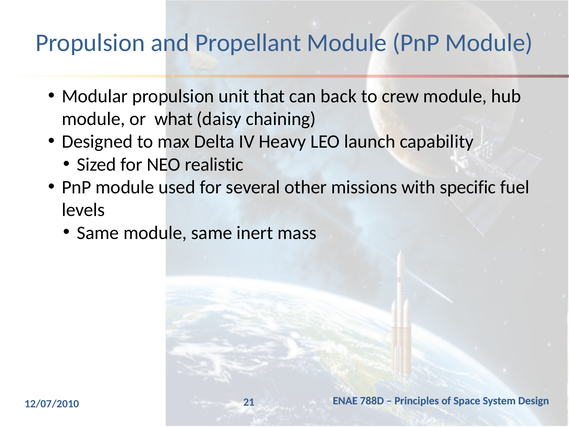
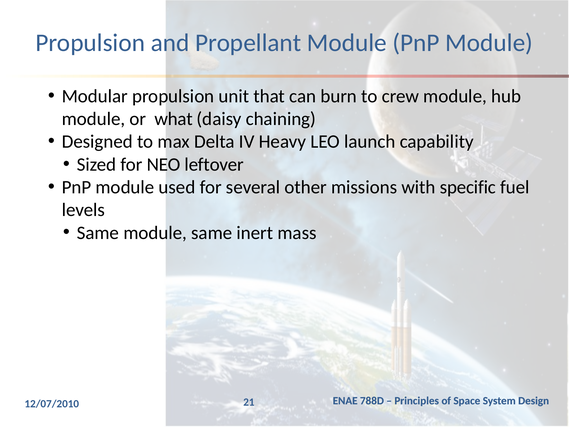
back: back -> burn
realistic: realistic -> leftover
